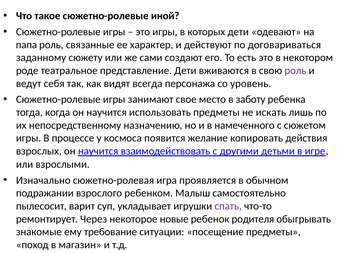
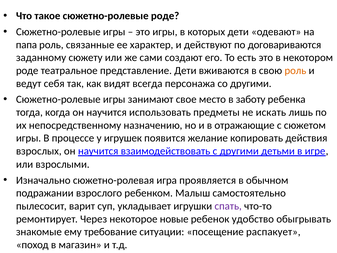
сюжетно-ролевые иной: иной -> роде
договариваться: договариваться -> договариваются
роль at (295, 70) colour: purple -> orange
со уровень: уровень -> другими
намеченного: намеченного -> отражающие
космоса: космоса -> игрушек
родителя: родителя -> удобство
посещение предметы: предметы -> распакует
